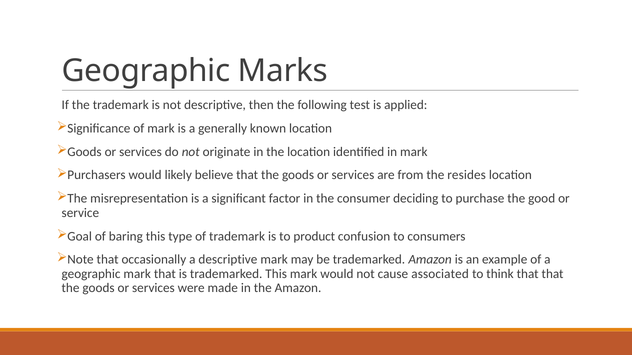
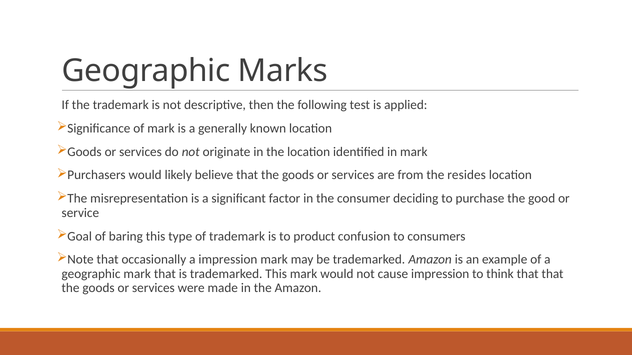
a descriptive: descriptive -> impression
cause associated: associated -> impression
